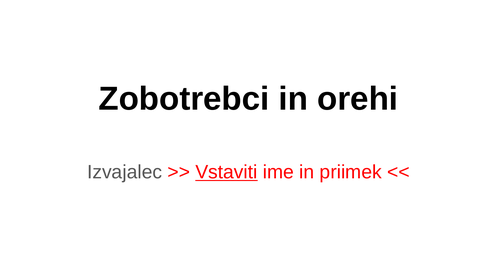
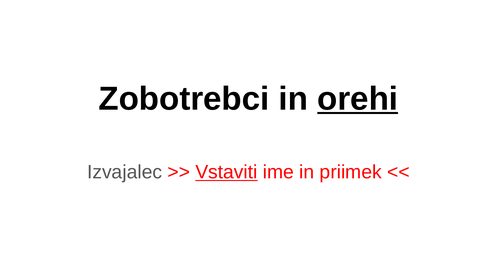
orehi underline: none -> present
